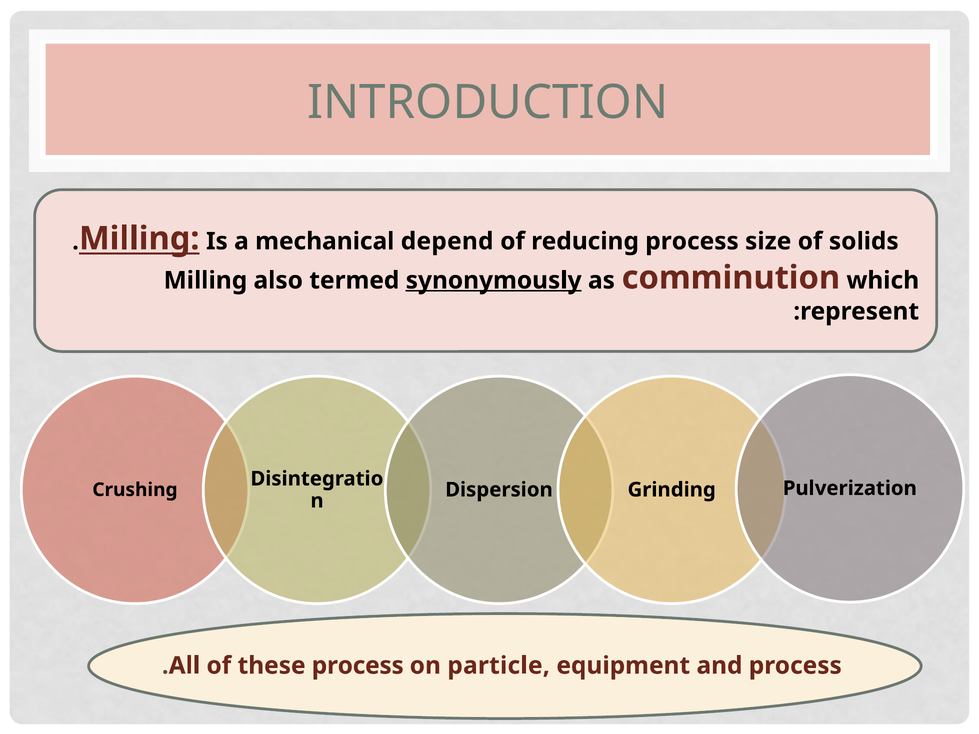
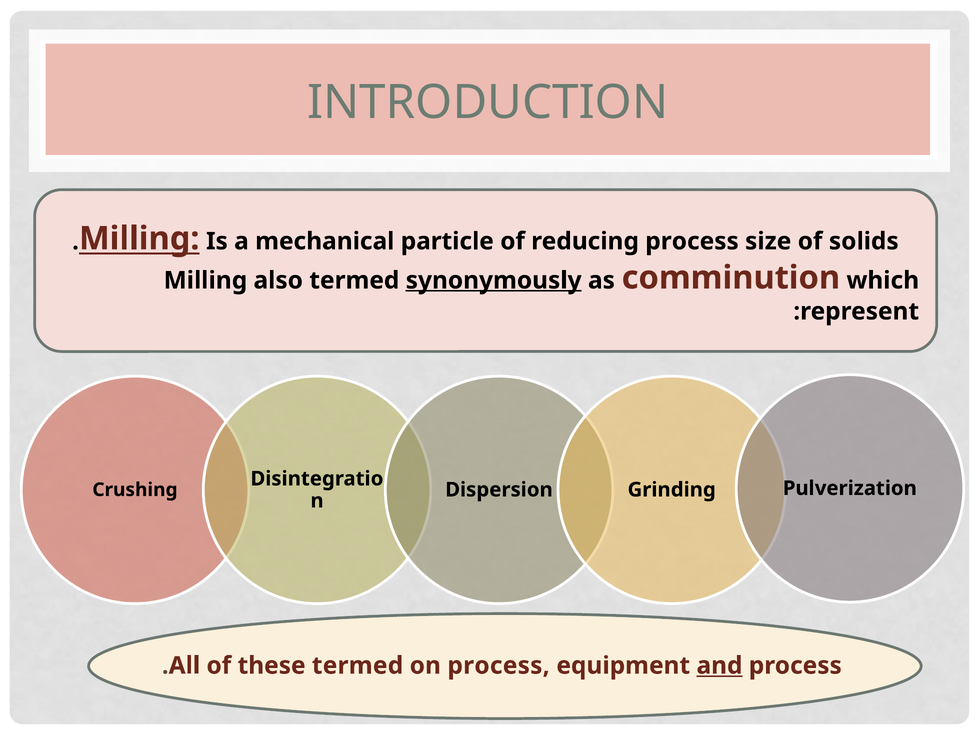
depend: depend -> particle
these process: process -> termed
on particle: particle -> process
and underline: none -> present
